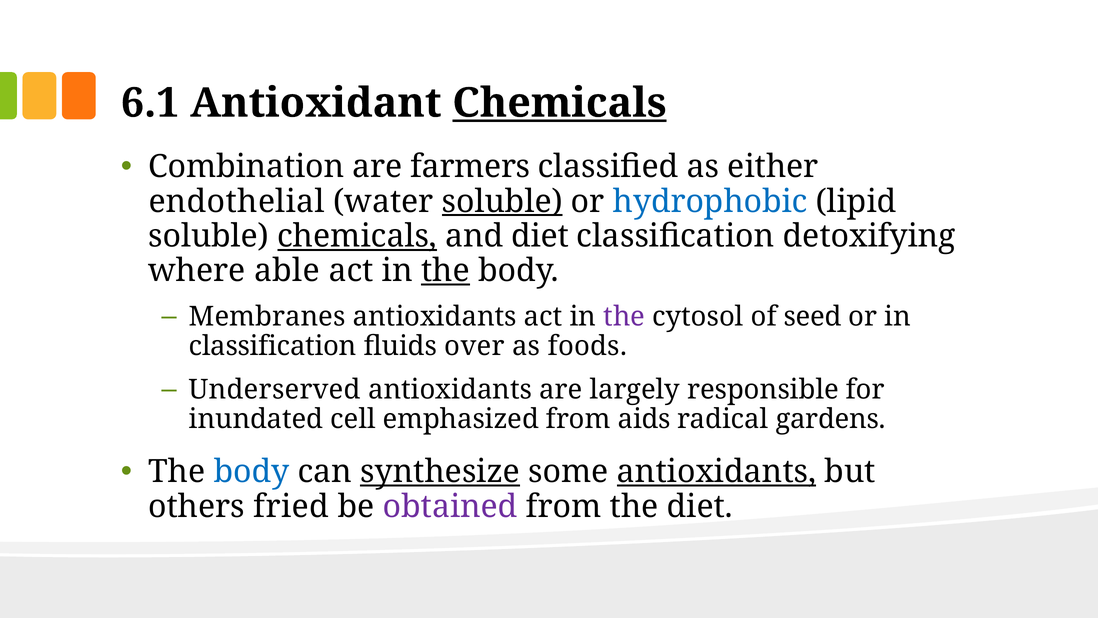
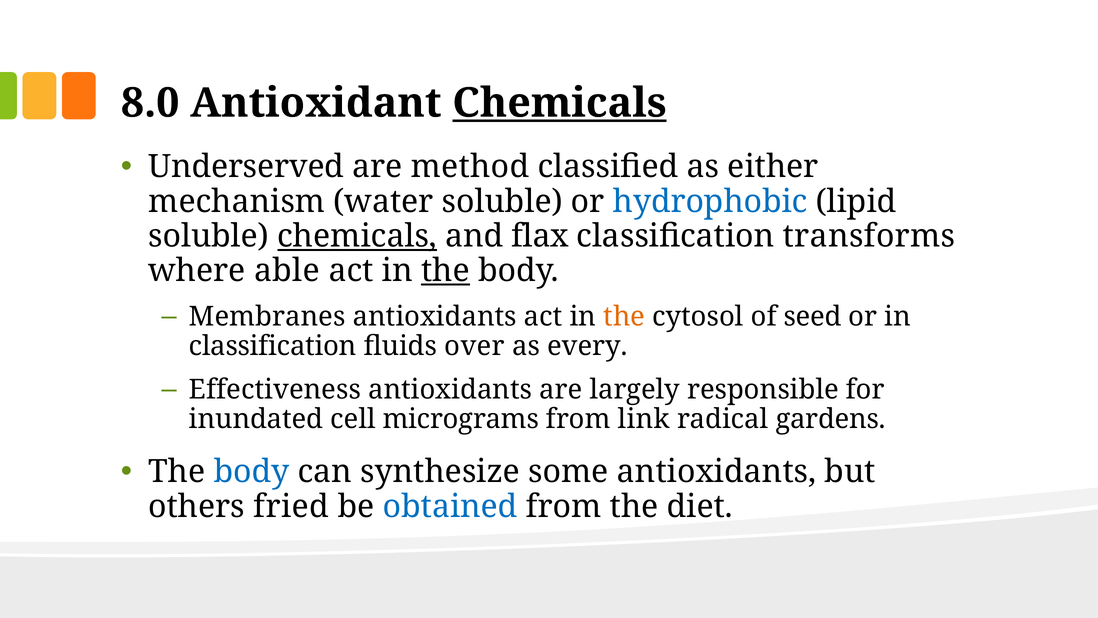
6.1: 6.1 -> 8.0
Combination: Combination -> Underserved
farmers: farmers -> method
endothelial: endothelial -> mechanism
soluble at (502, 201) underline: present -> none
and diet: diet -> flax
detoxifying: detoxifying -> transforms
the at (624, 316) colour: purple -> orange
foods: foods -> every
Underserved: Underserved -> Effectiveness
emphasized: emphasized -> micrograms
aids: aids -> link
synthesize underline: present -> none
antioxidants at (717, 472) underline: present -> none
obtained colour: purple -> blue
